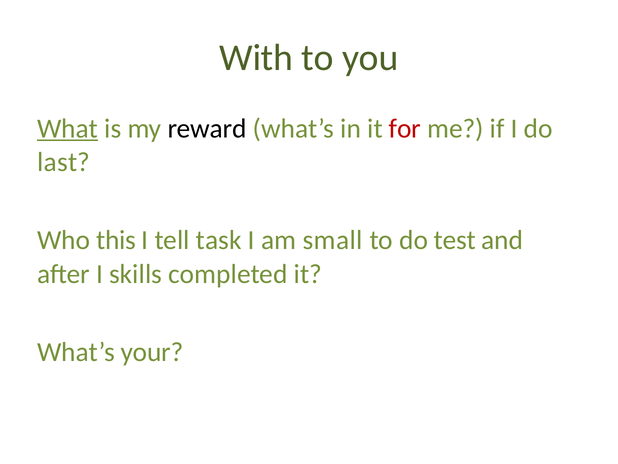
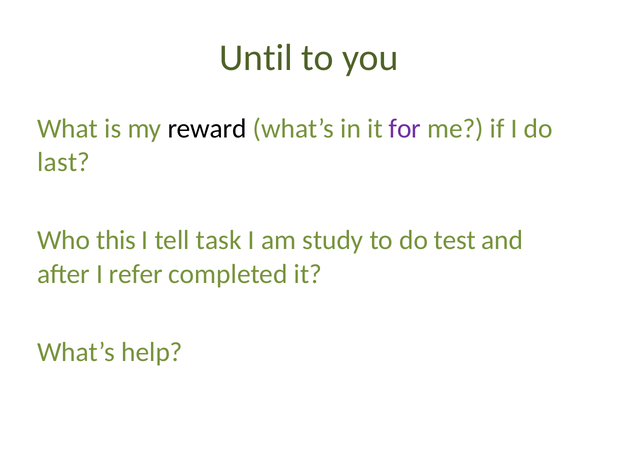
With: With -> Until
What underline: present -> none
for colour: red -> purple
small: small -> study
skills: skills -> refer
your: your -> help
